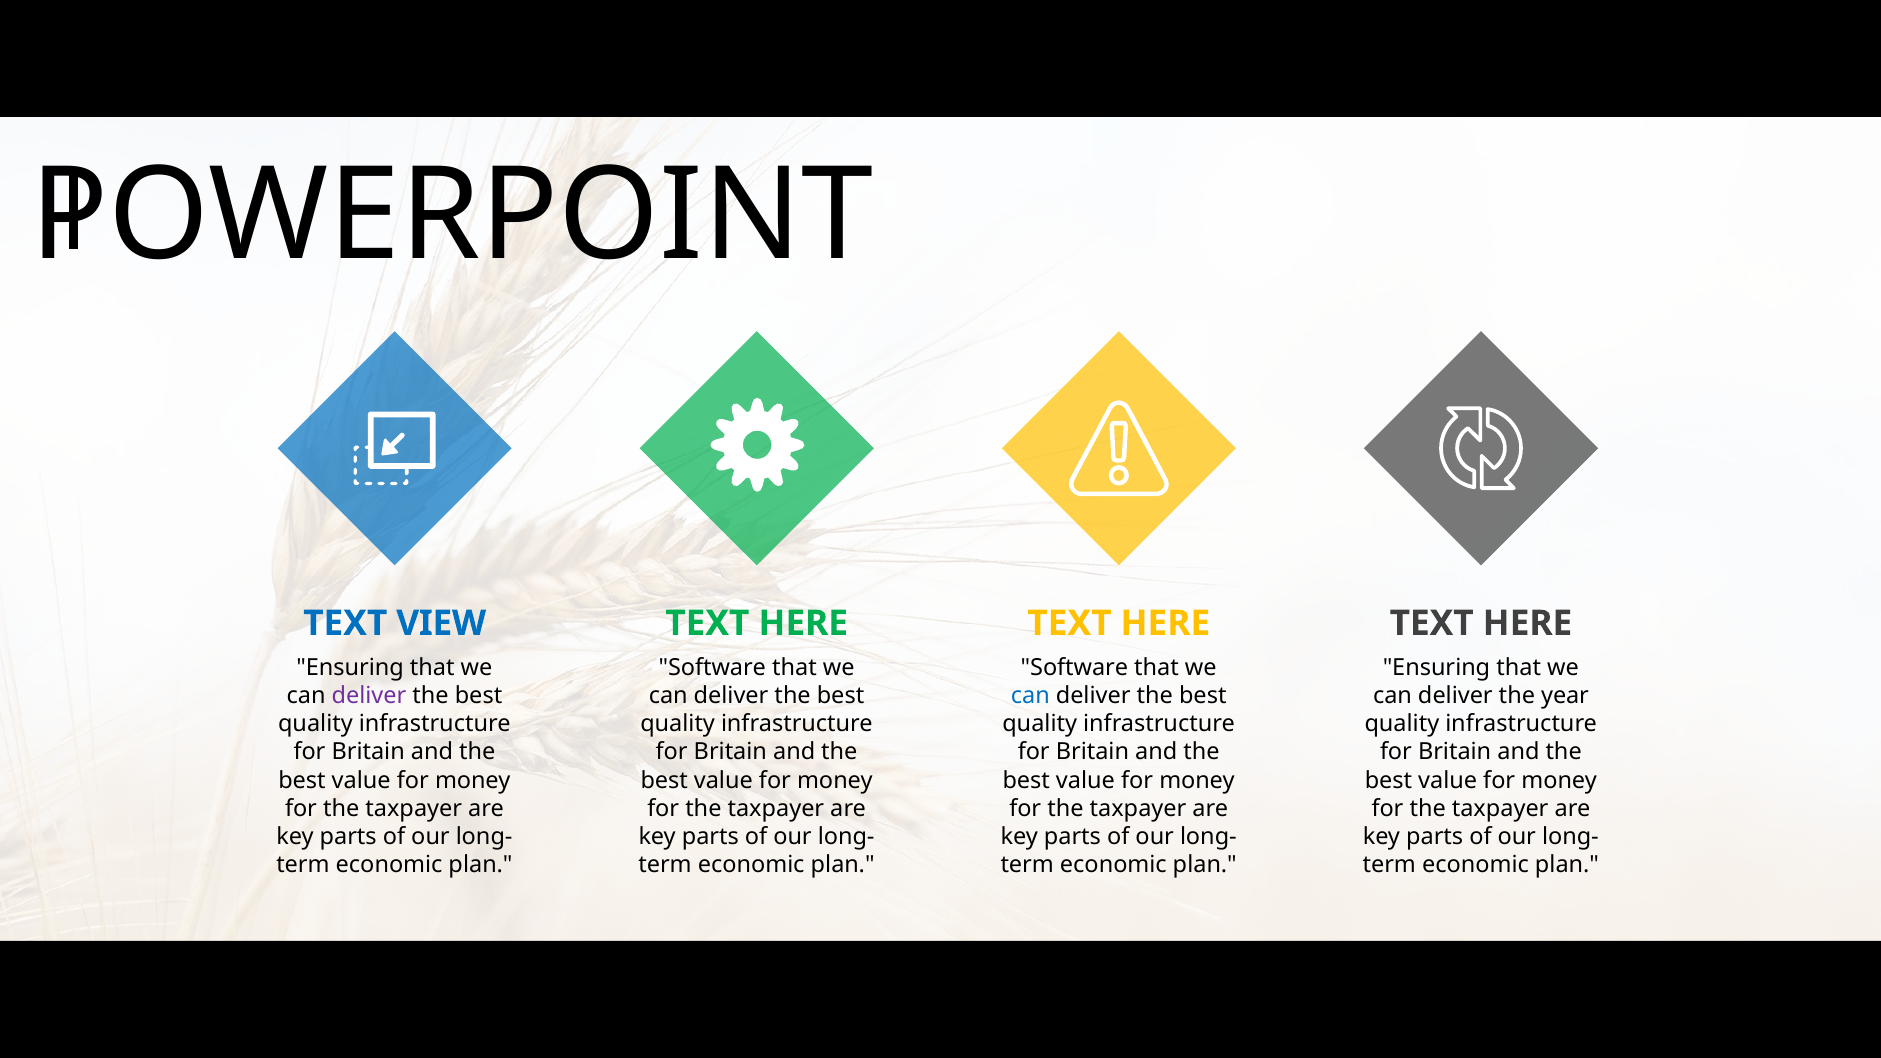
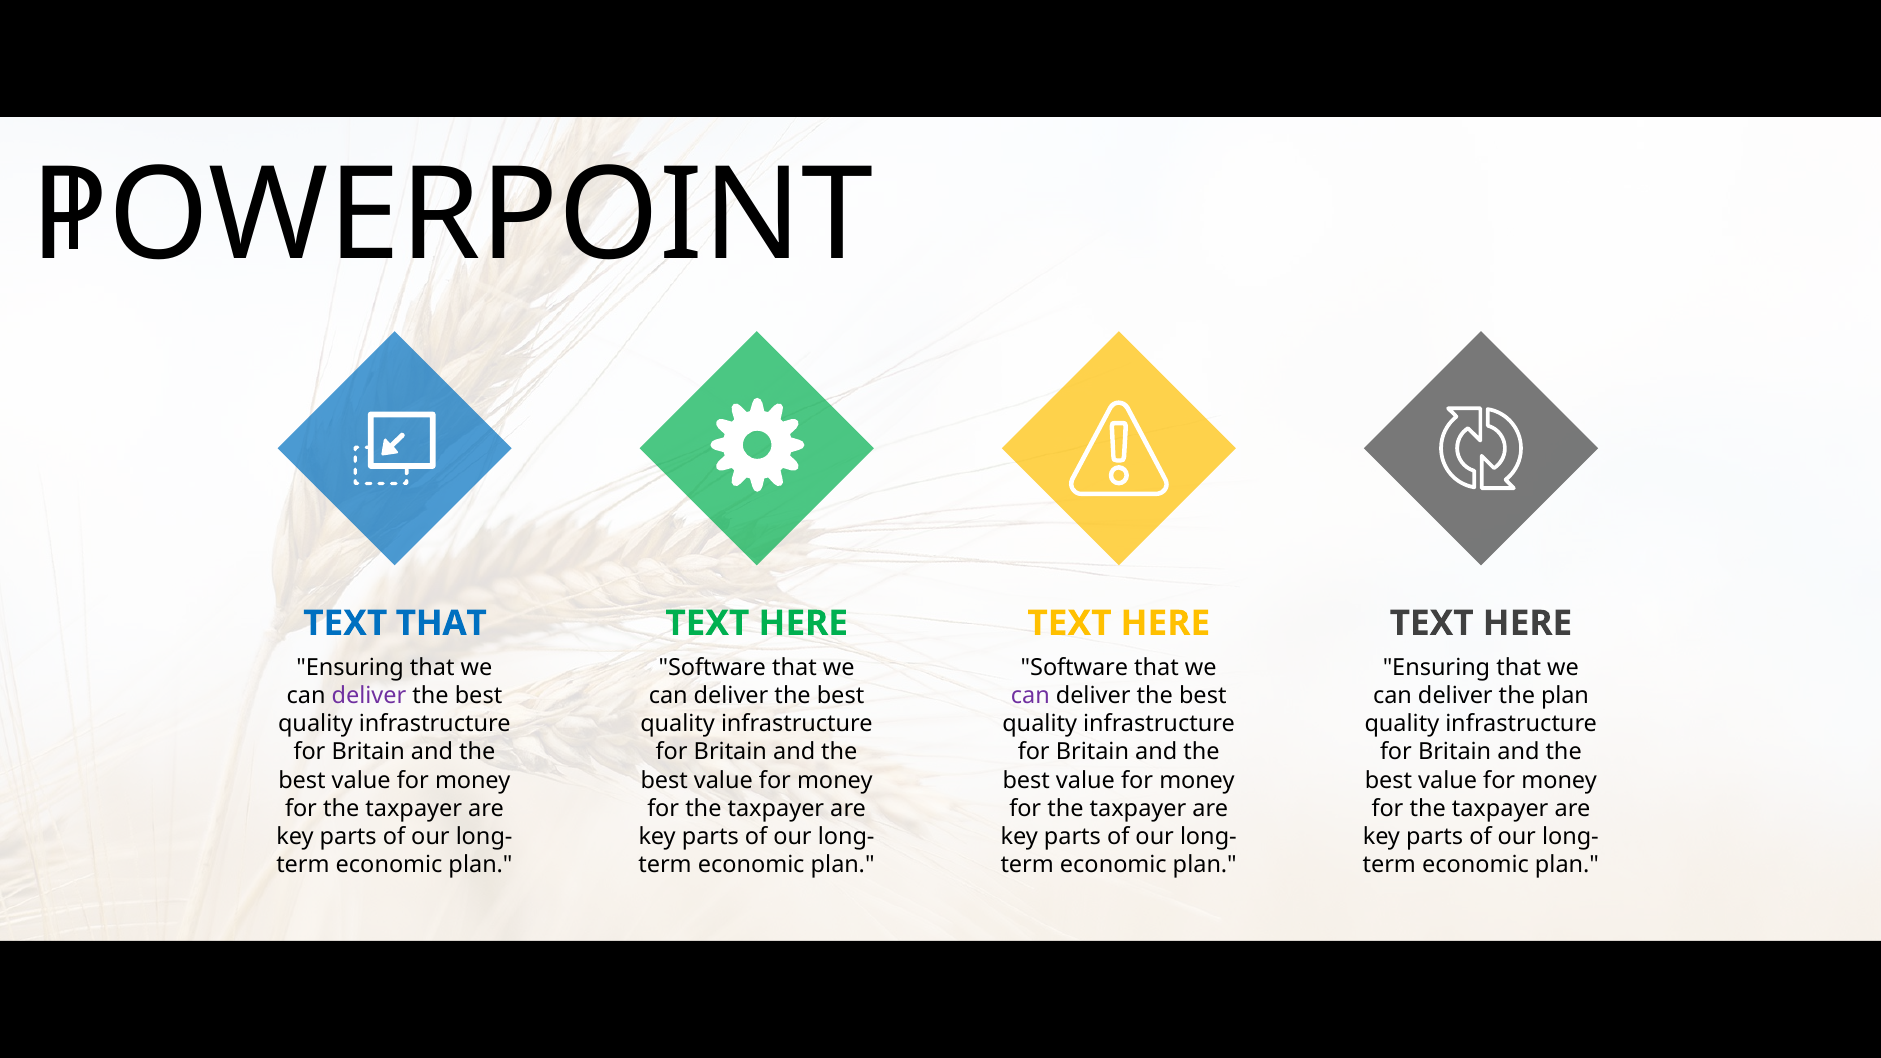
TEXT VIEW: VIEW -> THAT
can at (1030, 696) colour: blue -> purple
the year: year -> plan
